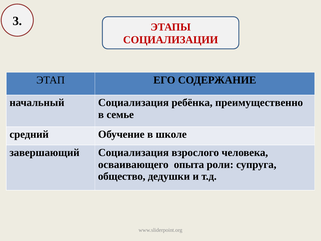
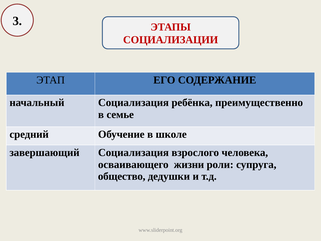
опыта: опыта -> жизни
